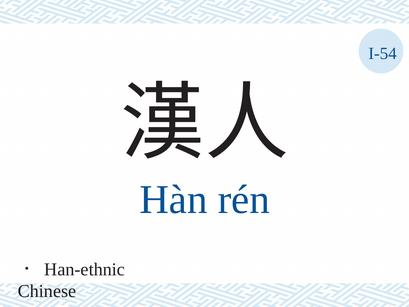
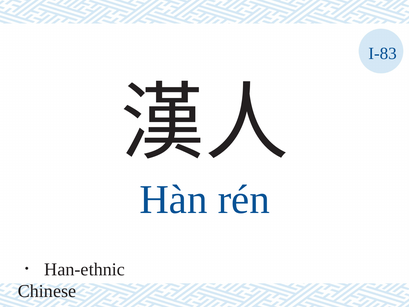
I-54: I-54 -> I-83
